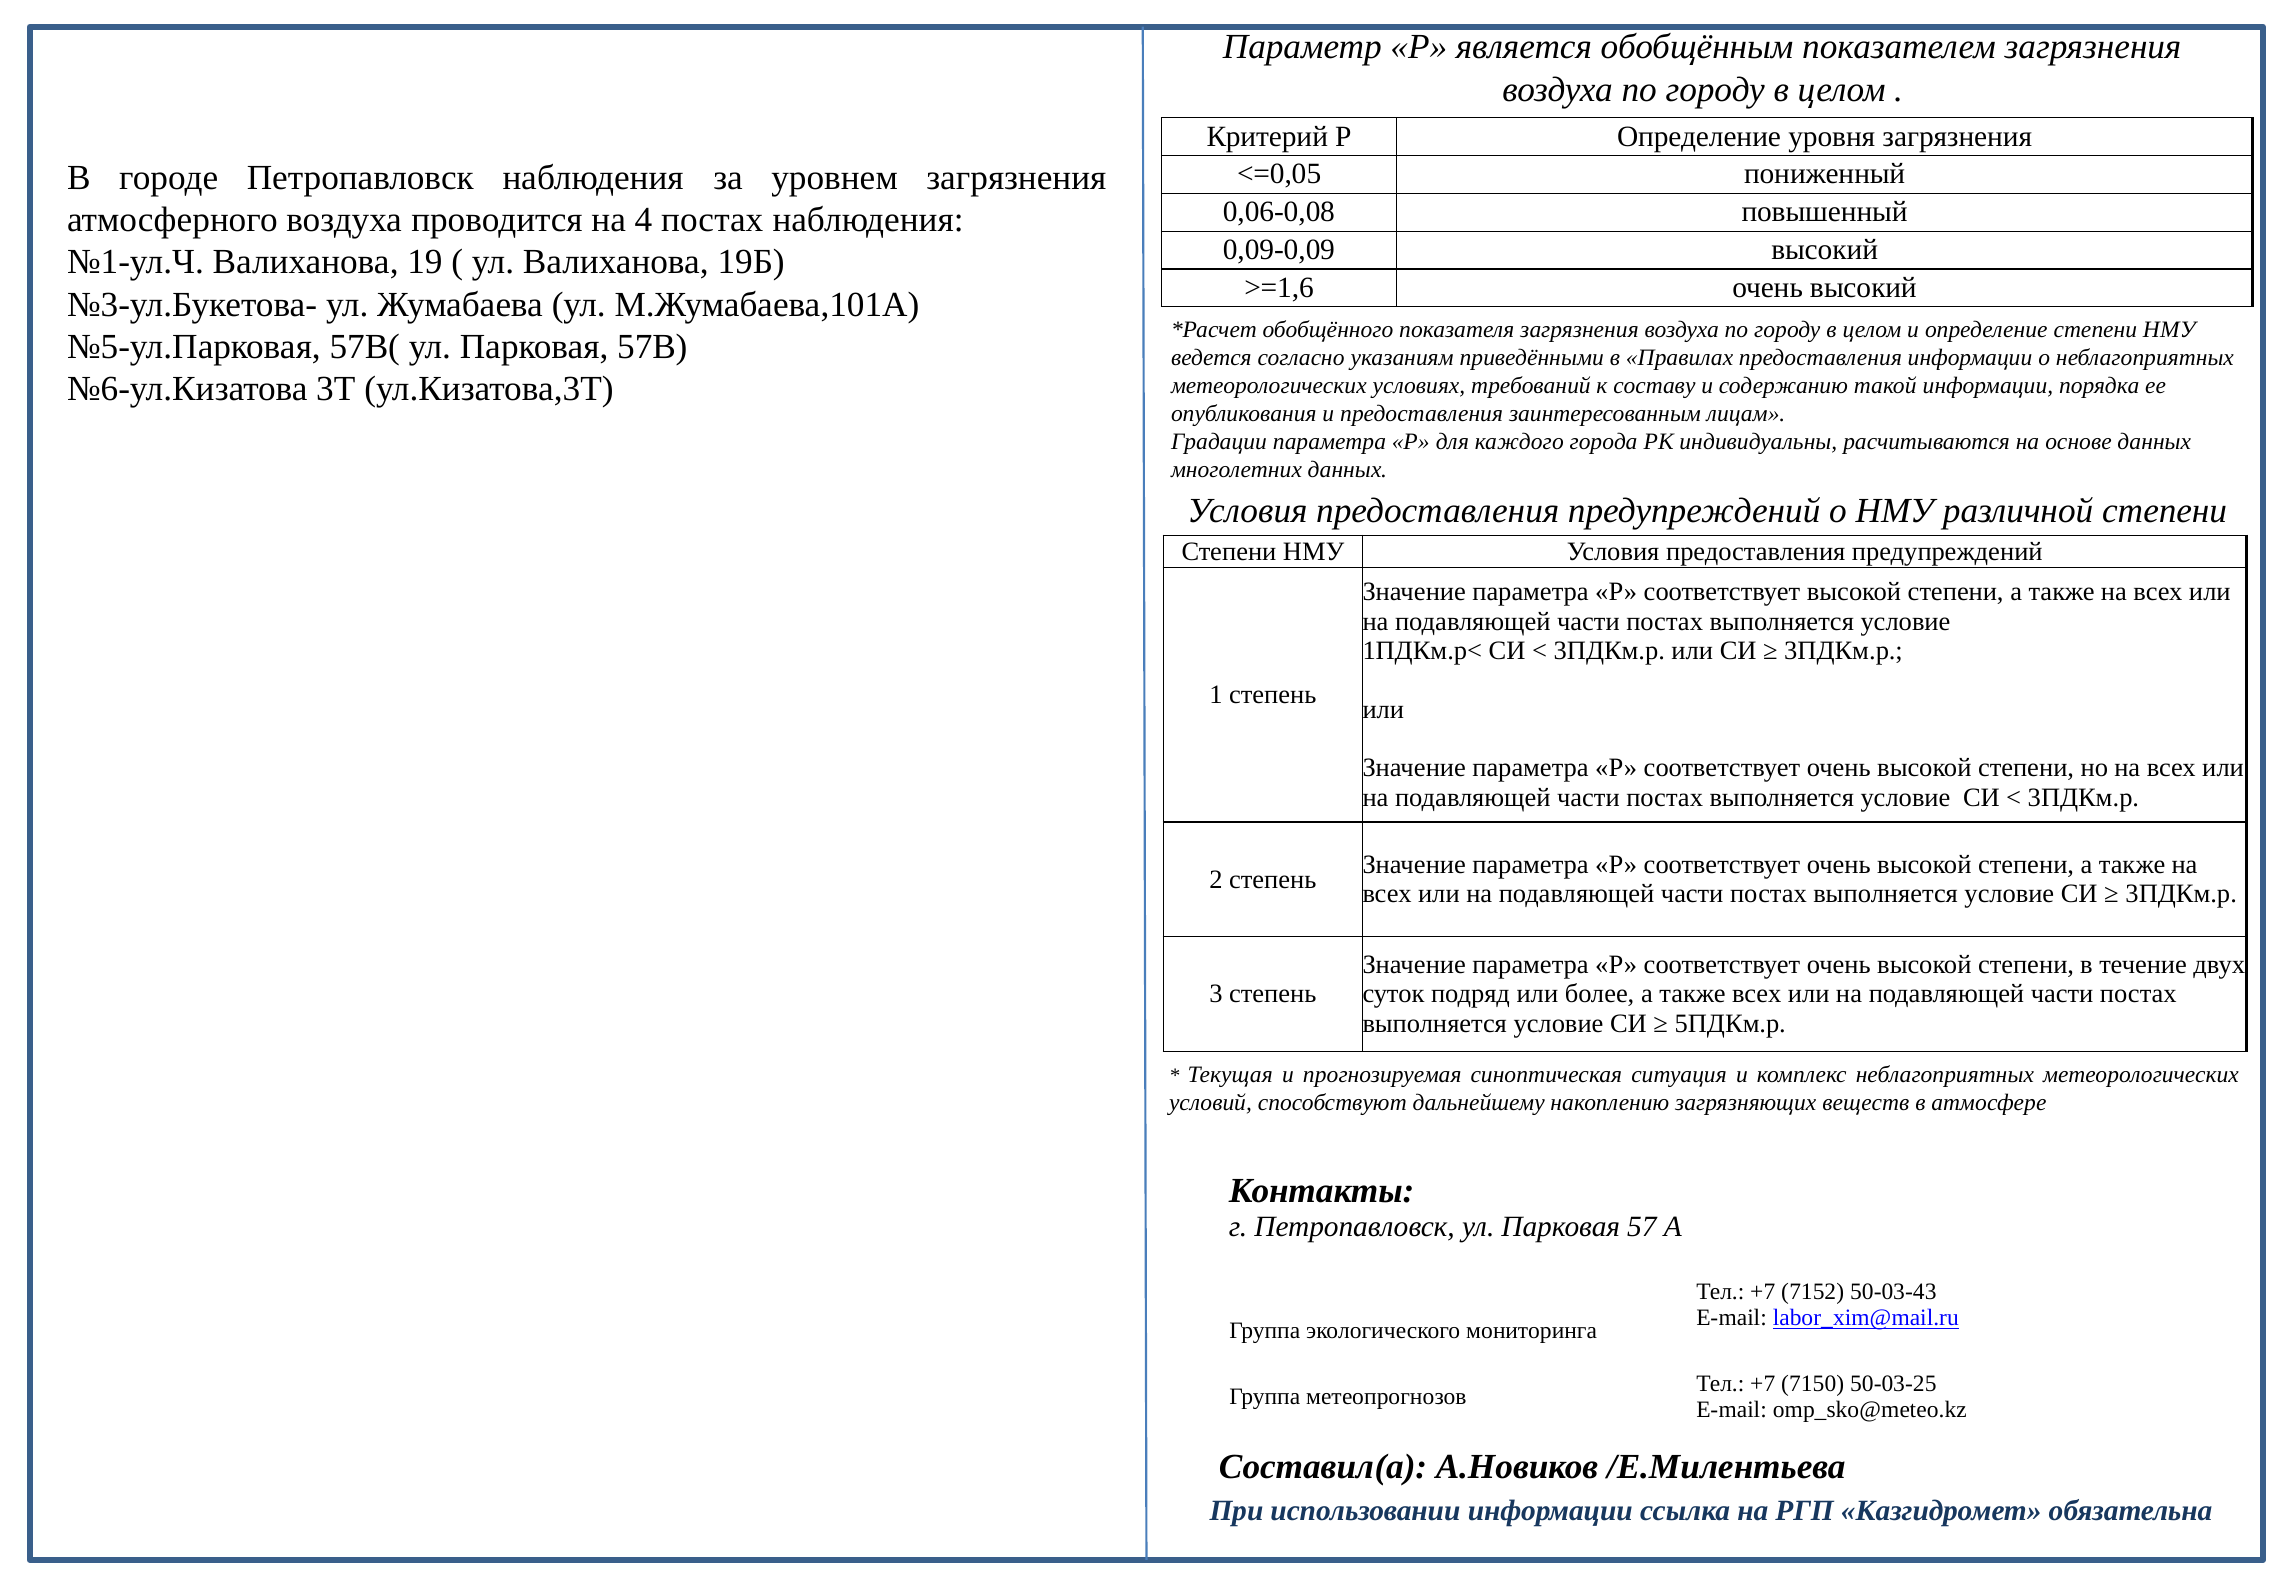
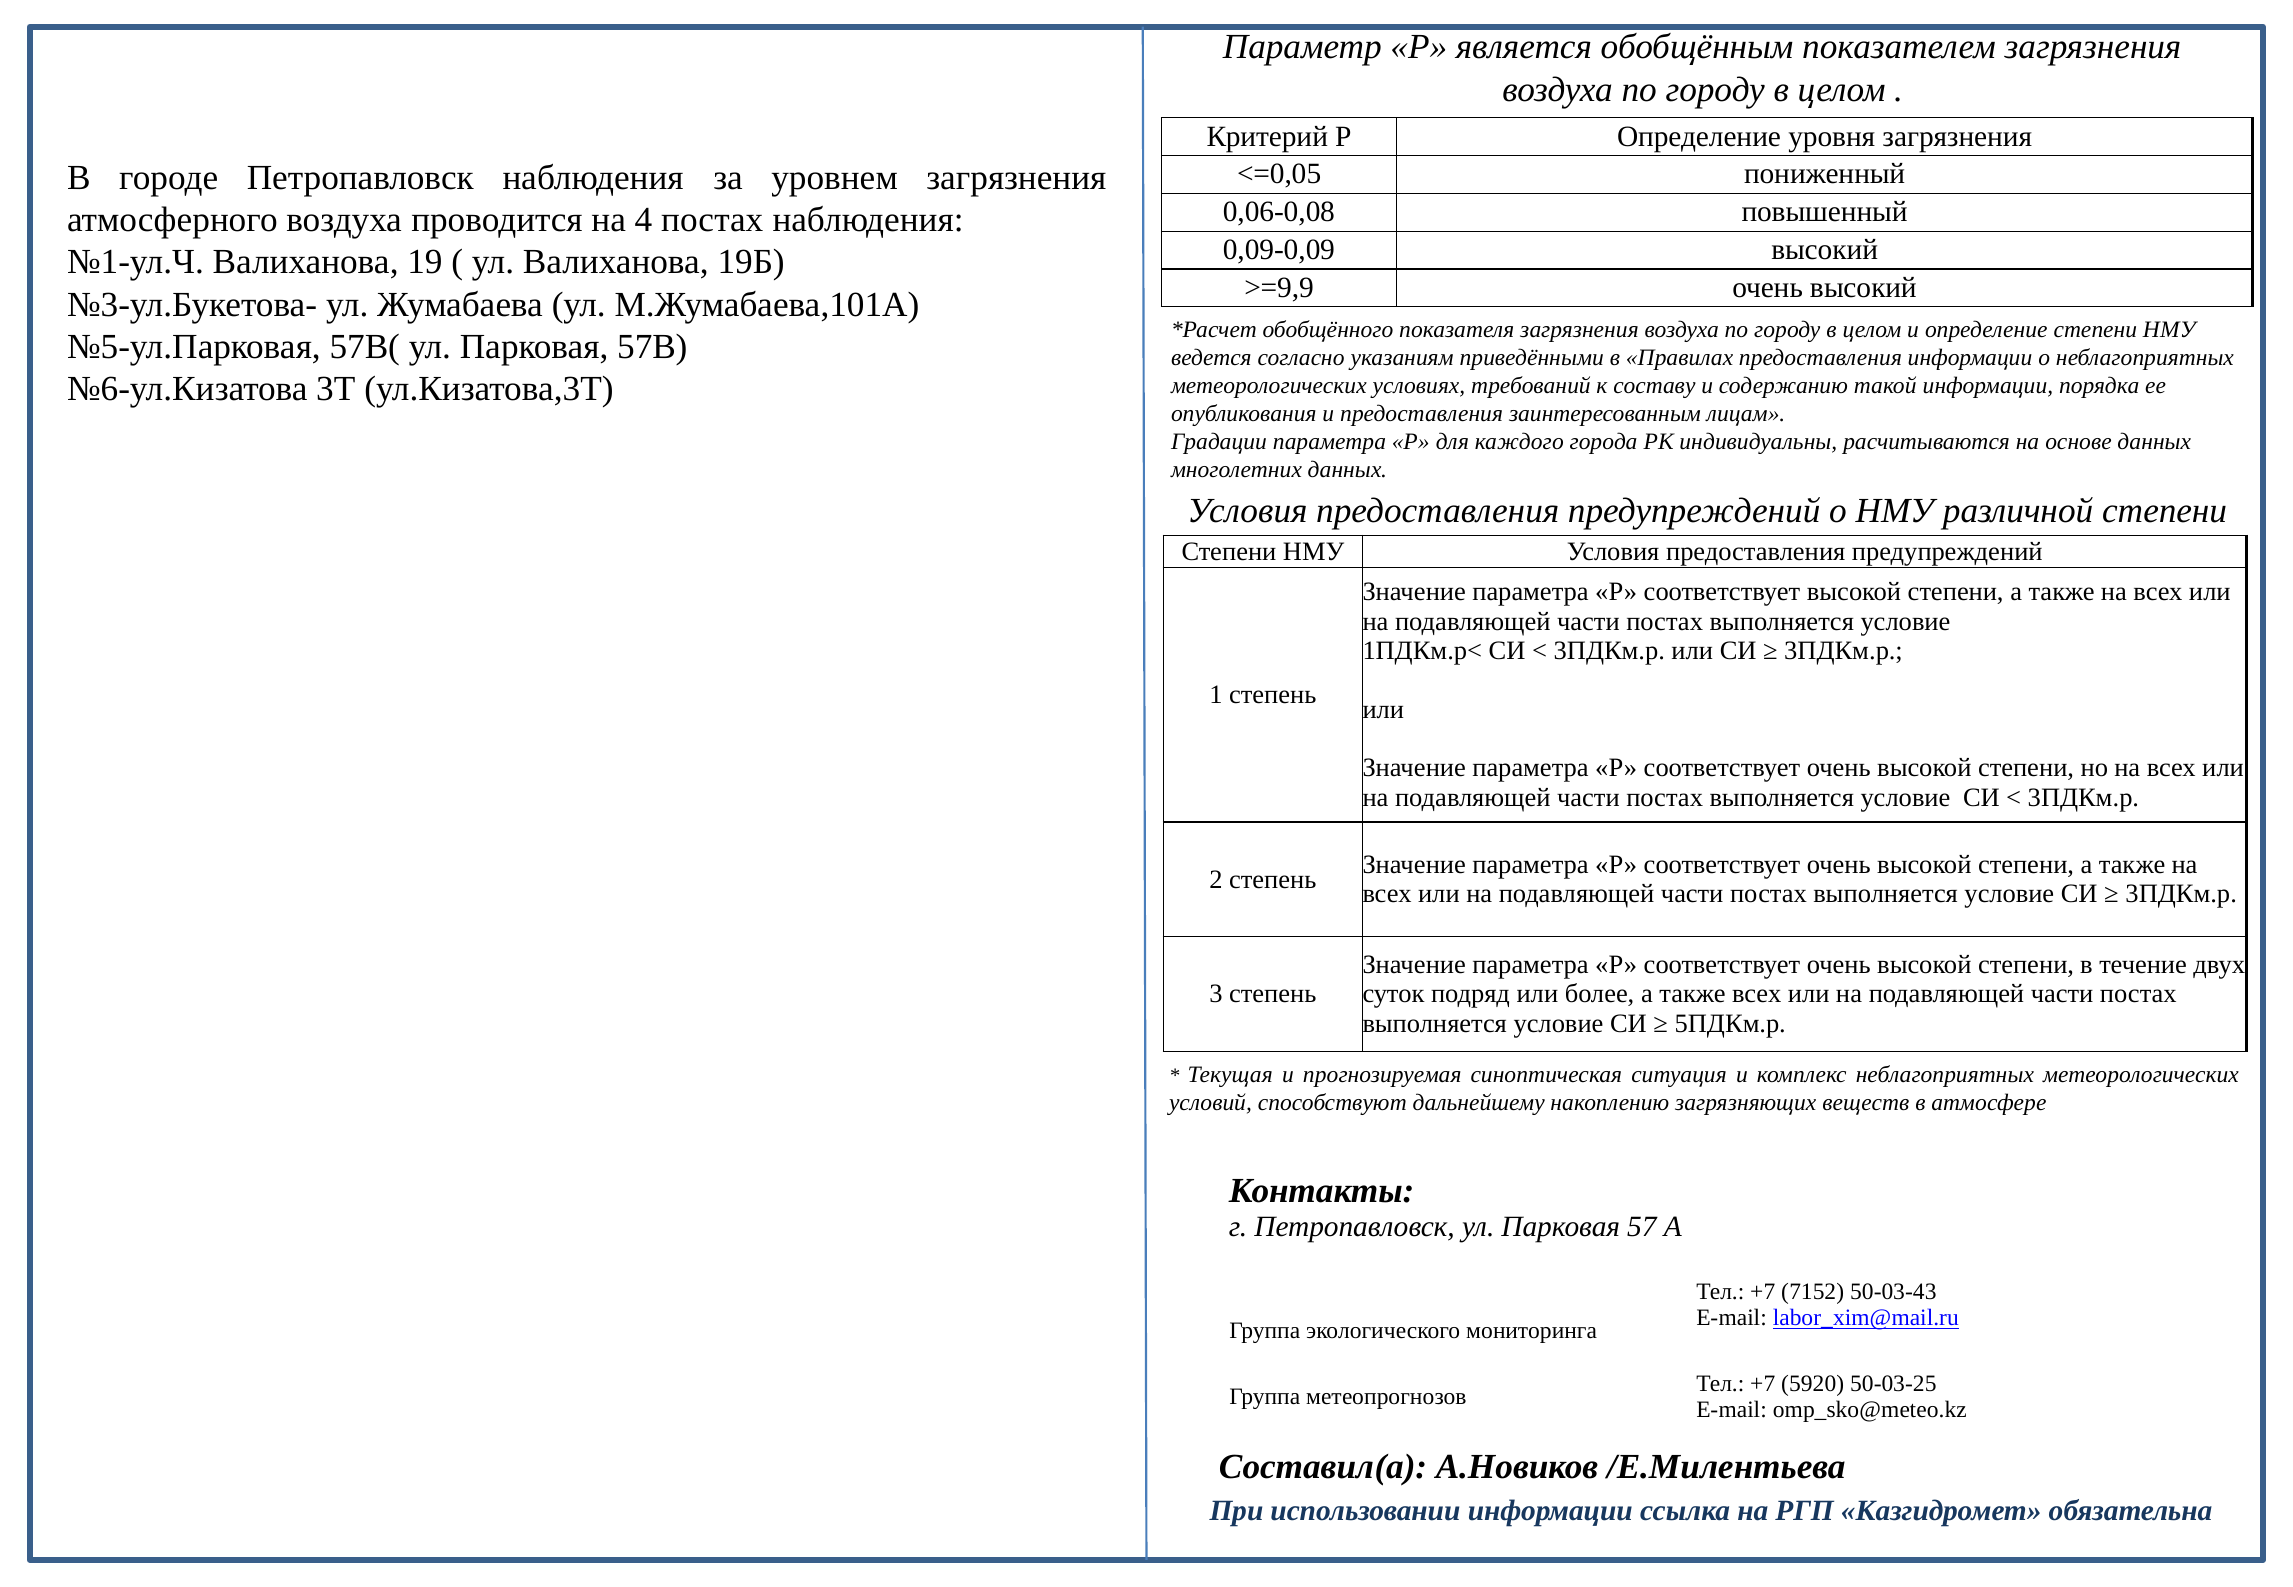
>=1,6: >=1,6 -> >=9,9
7150: 7150 -> 5920
